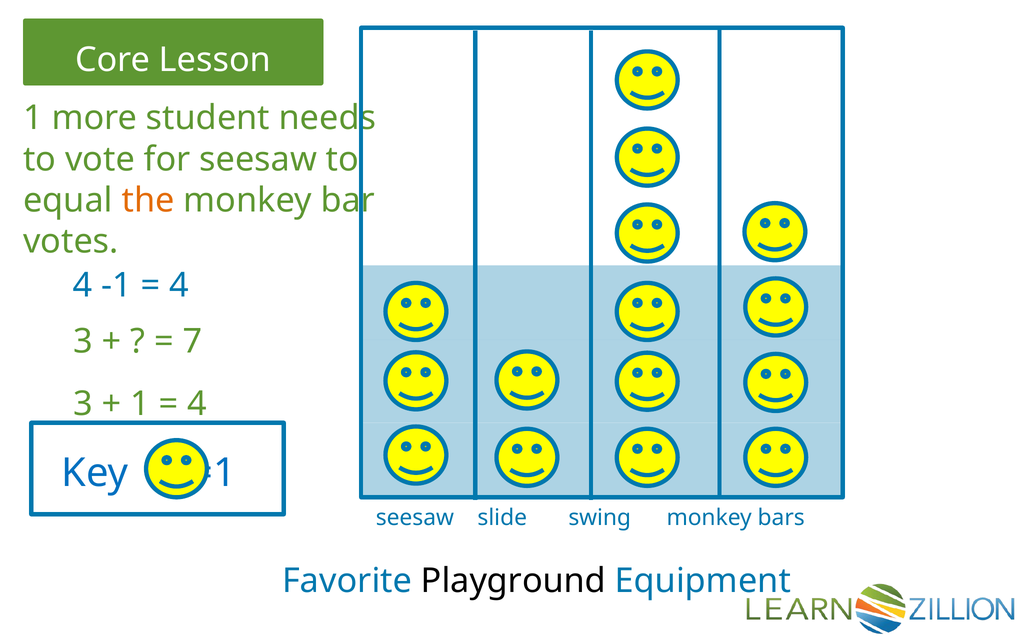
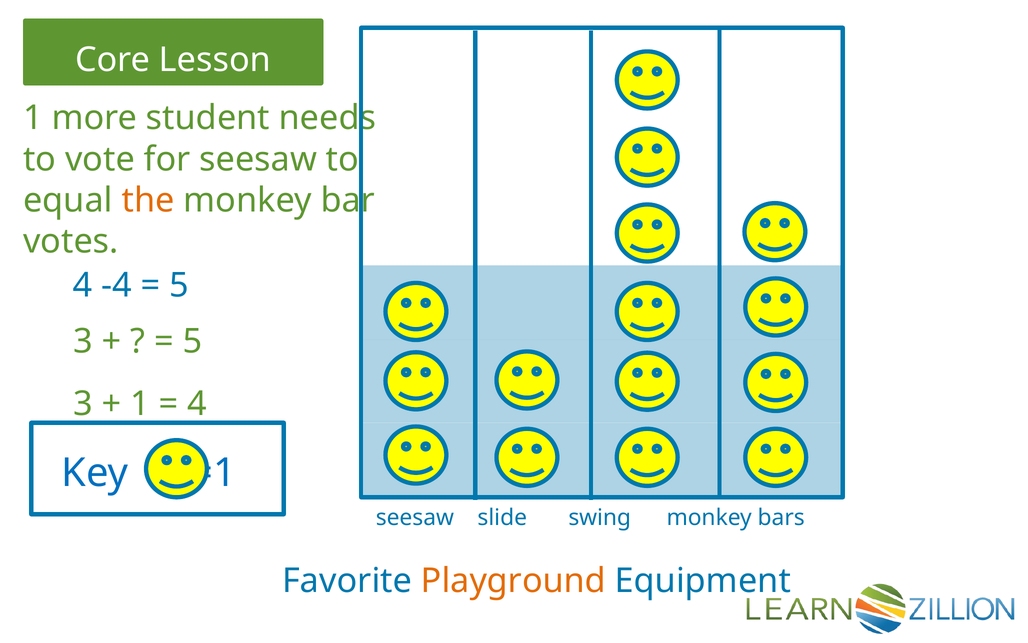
-1: -1 -> -4
4 at (179, 285): 4 -> 5
7 at (193, 341): 7 -> 5
Playground colour: black -> orange
